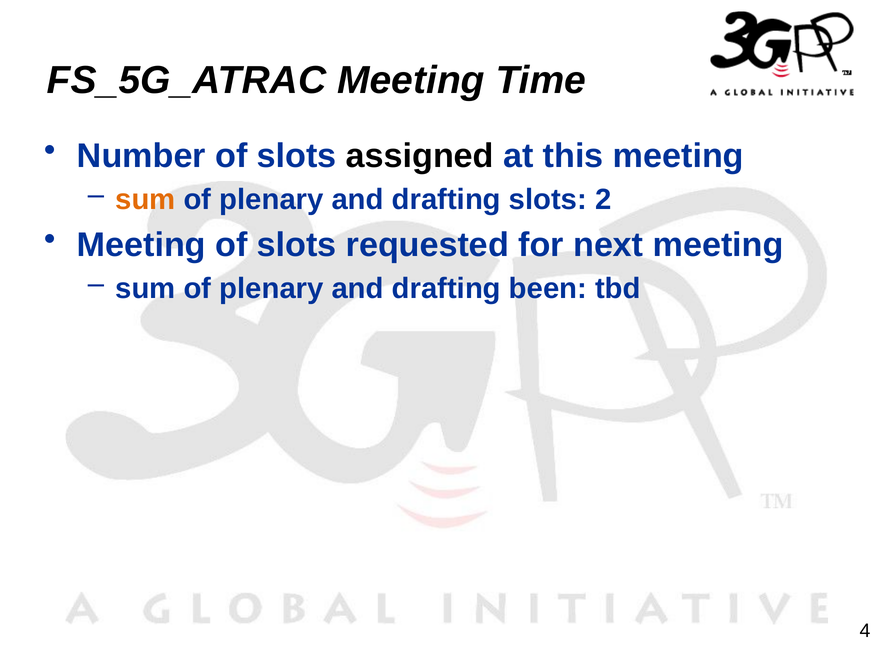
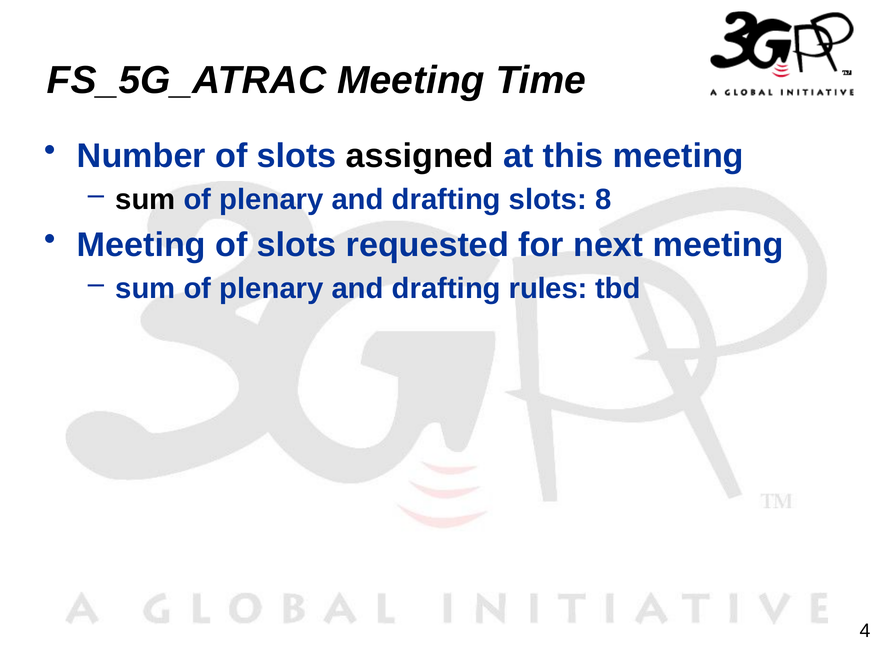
sum at (145, 200) colour: orange -> black
2: 2 -> 8
been: been -> rules
